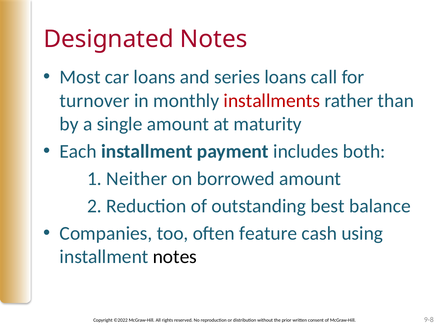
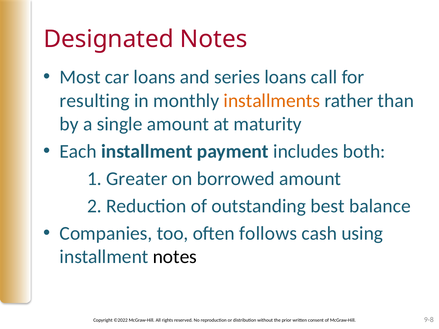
turnover: turnover -> resulting
installments colour: red -> orange
Neither: Neither -> Greater
feature: feature -> follows
